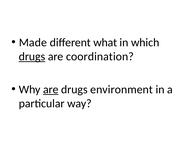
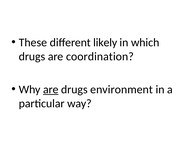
Made: Made -> These
what: what -> likely
drugs at (32, 57) underline: present -> none
